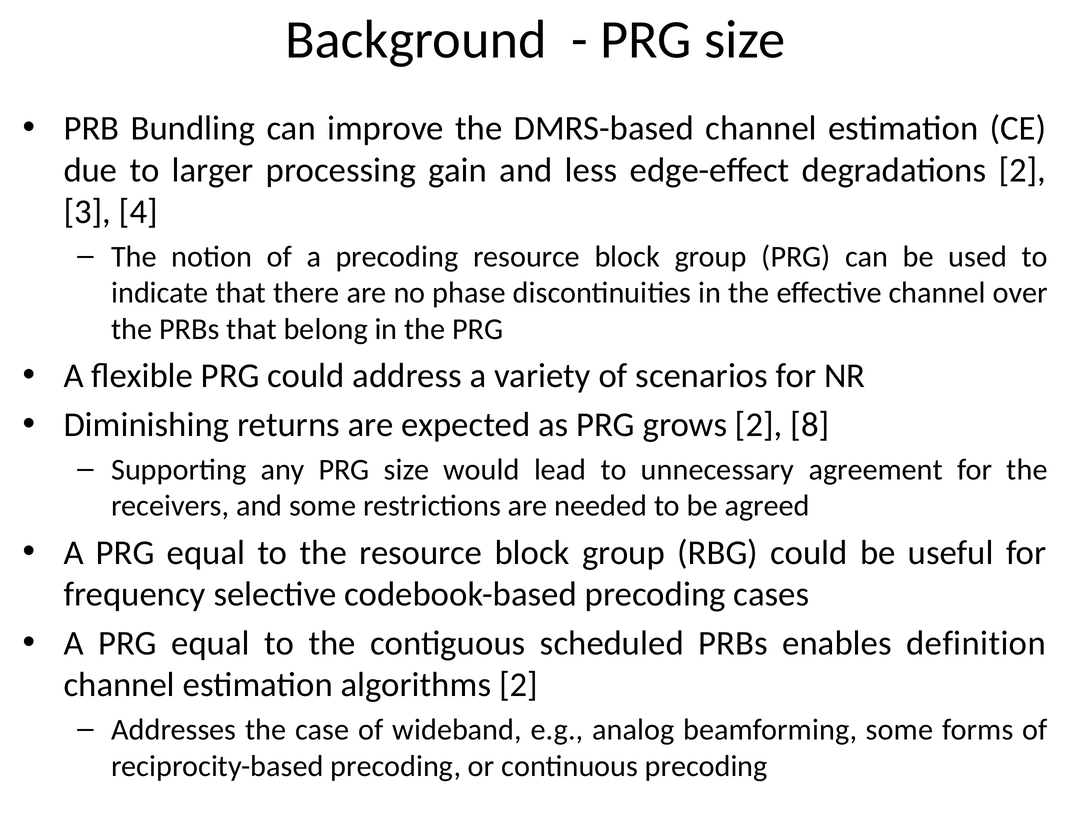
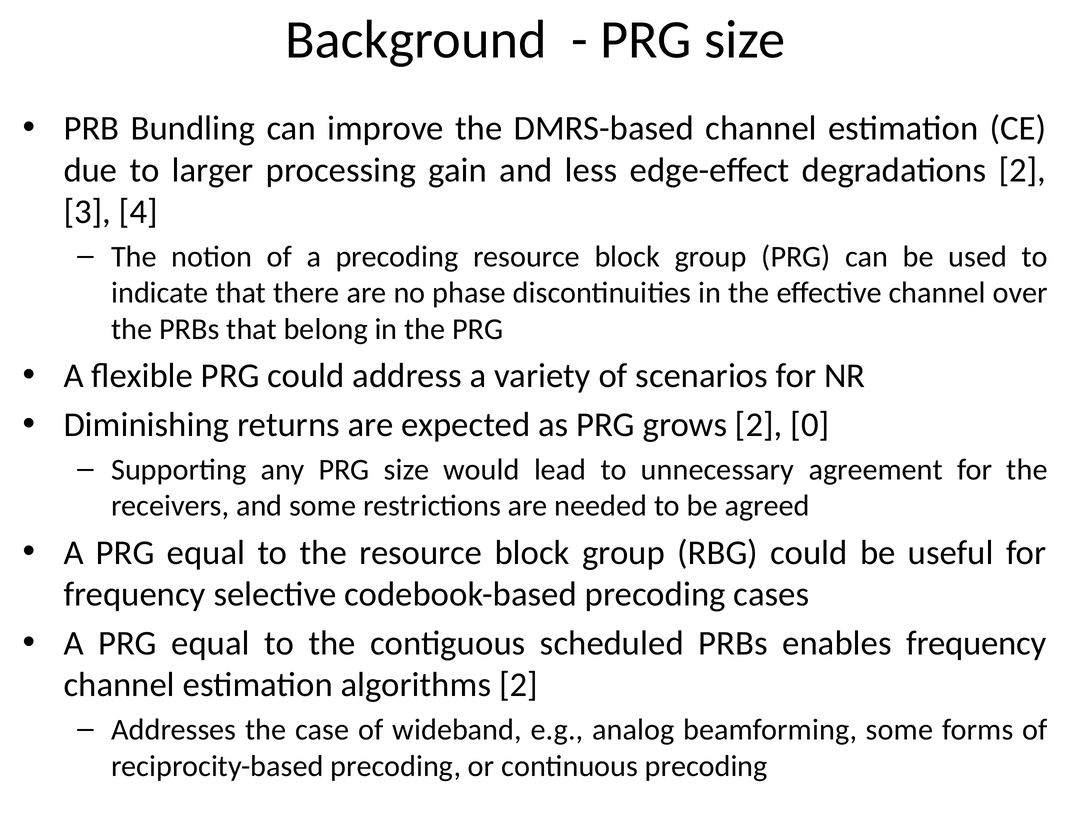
8: 8 -> 0
enables definition: definition -> frequency
